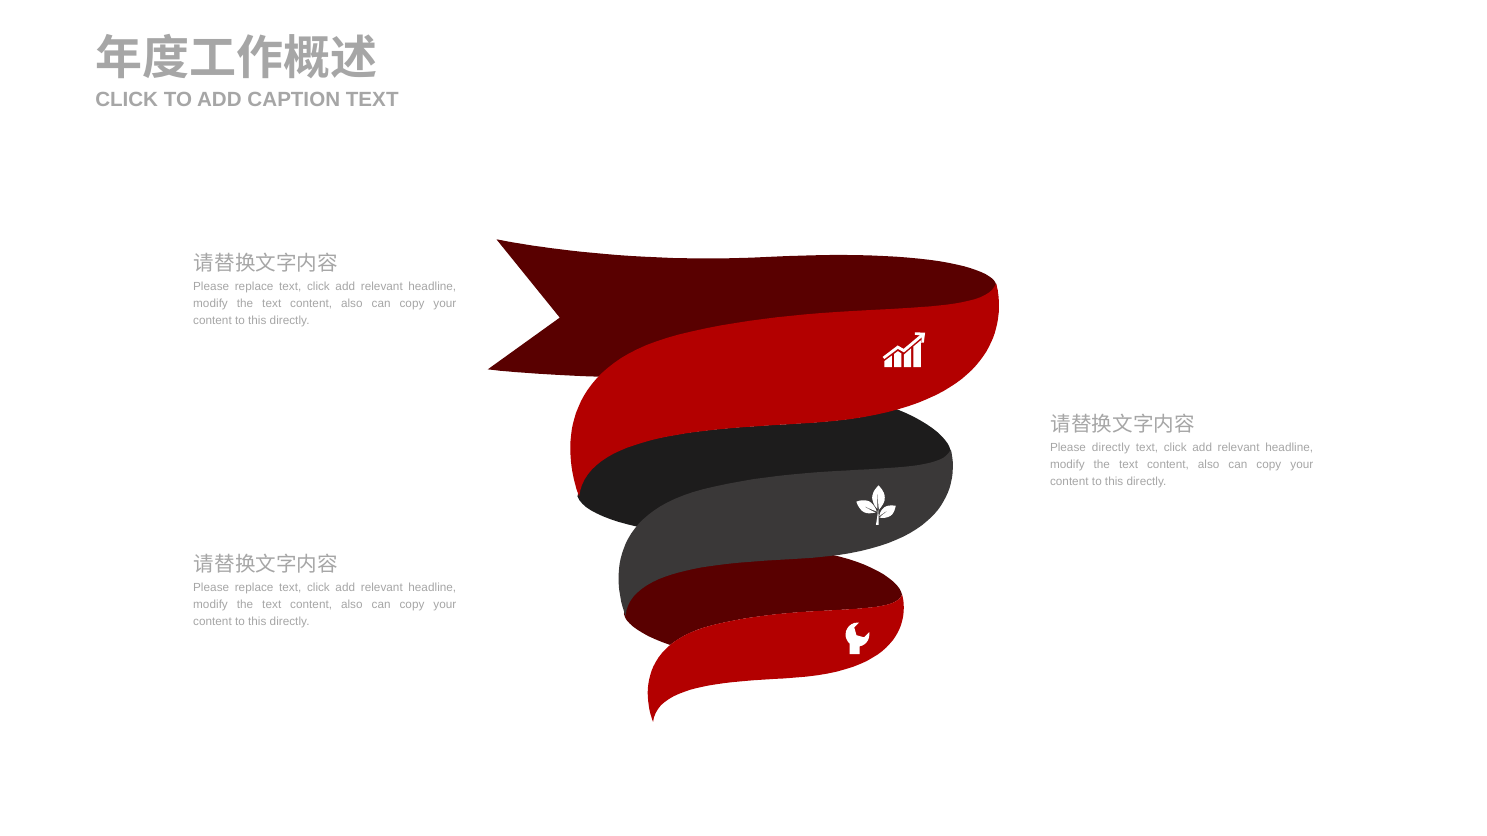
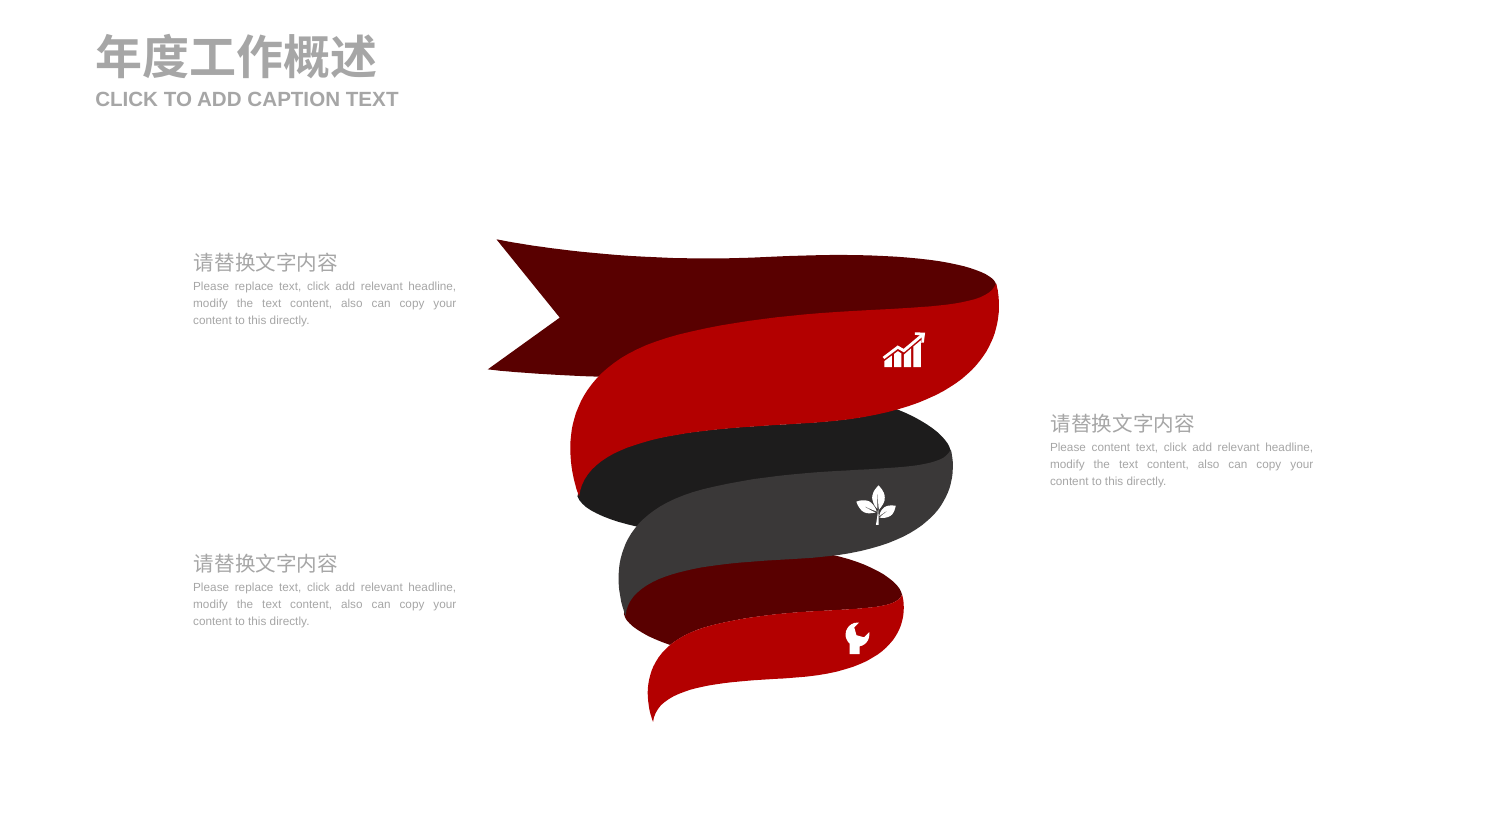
Please directly: directly -> content
